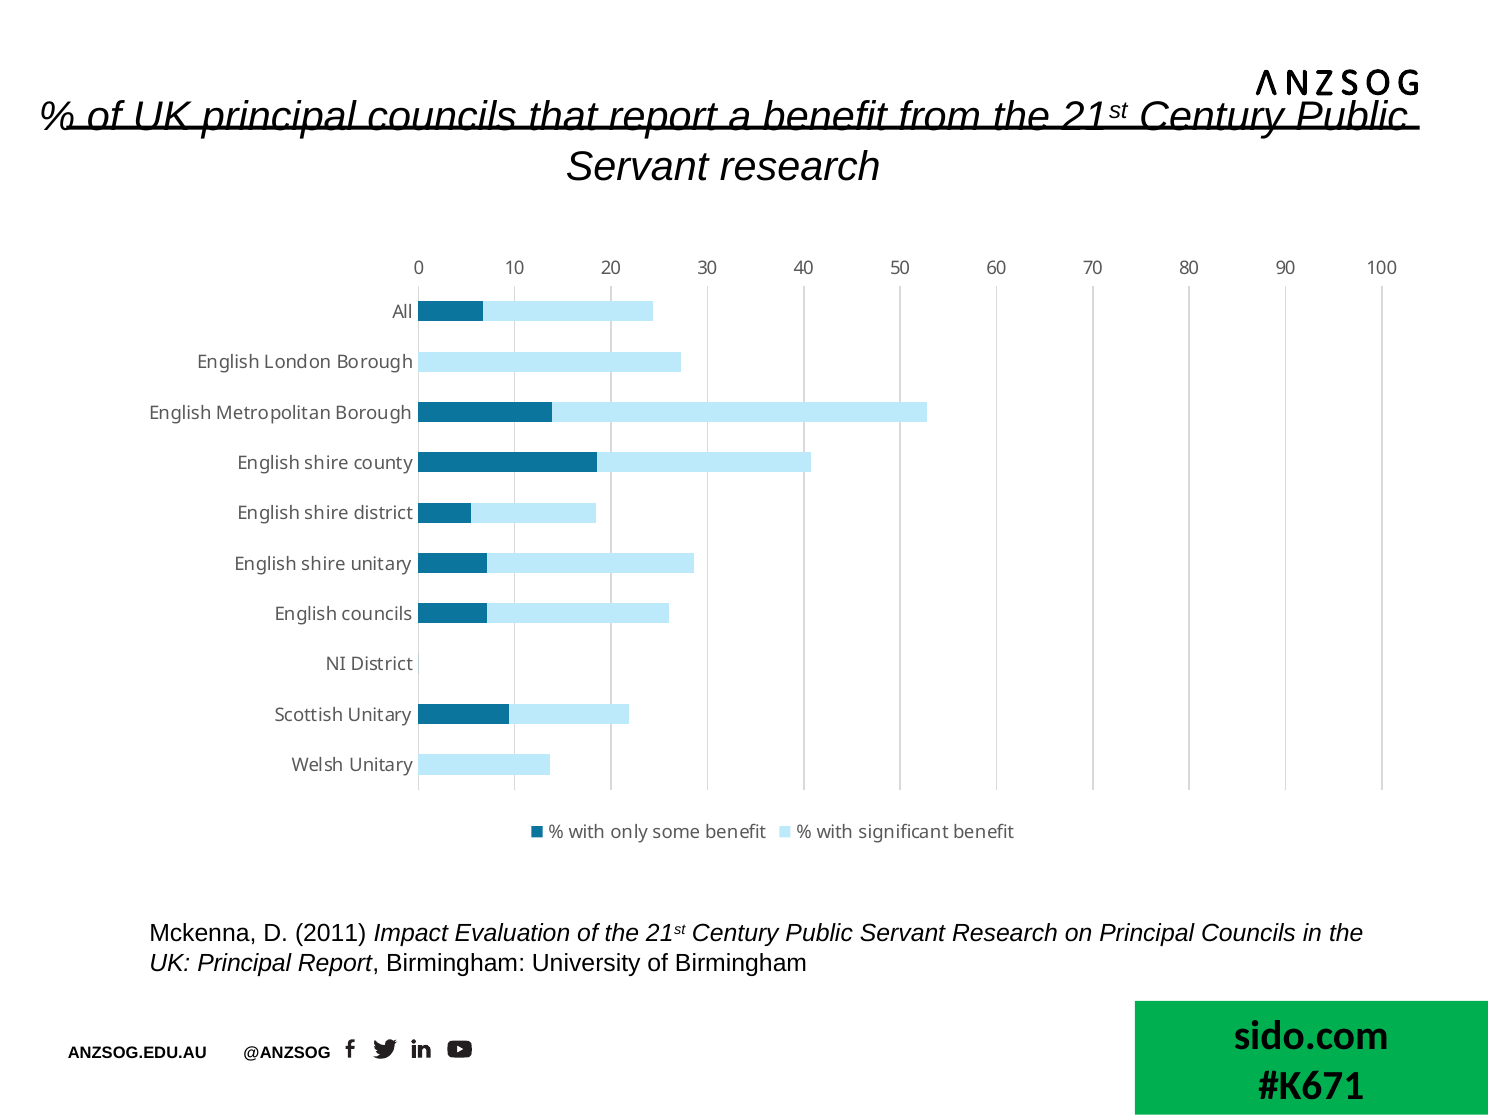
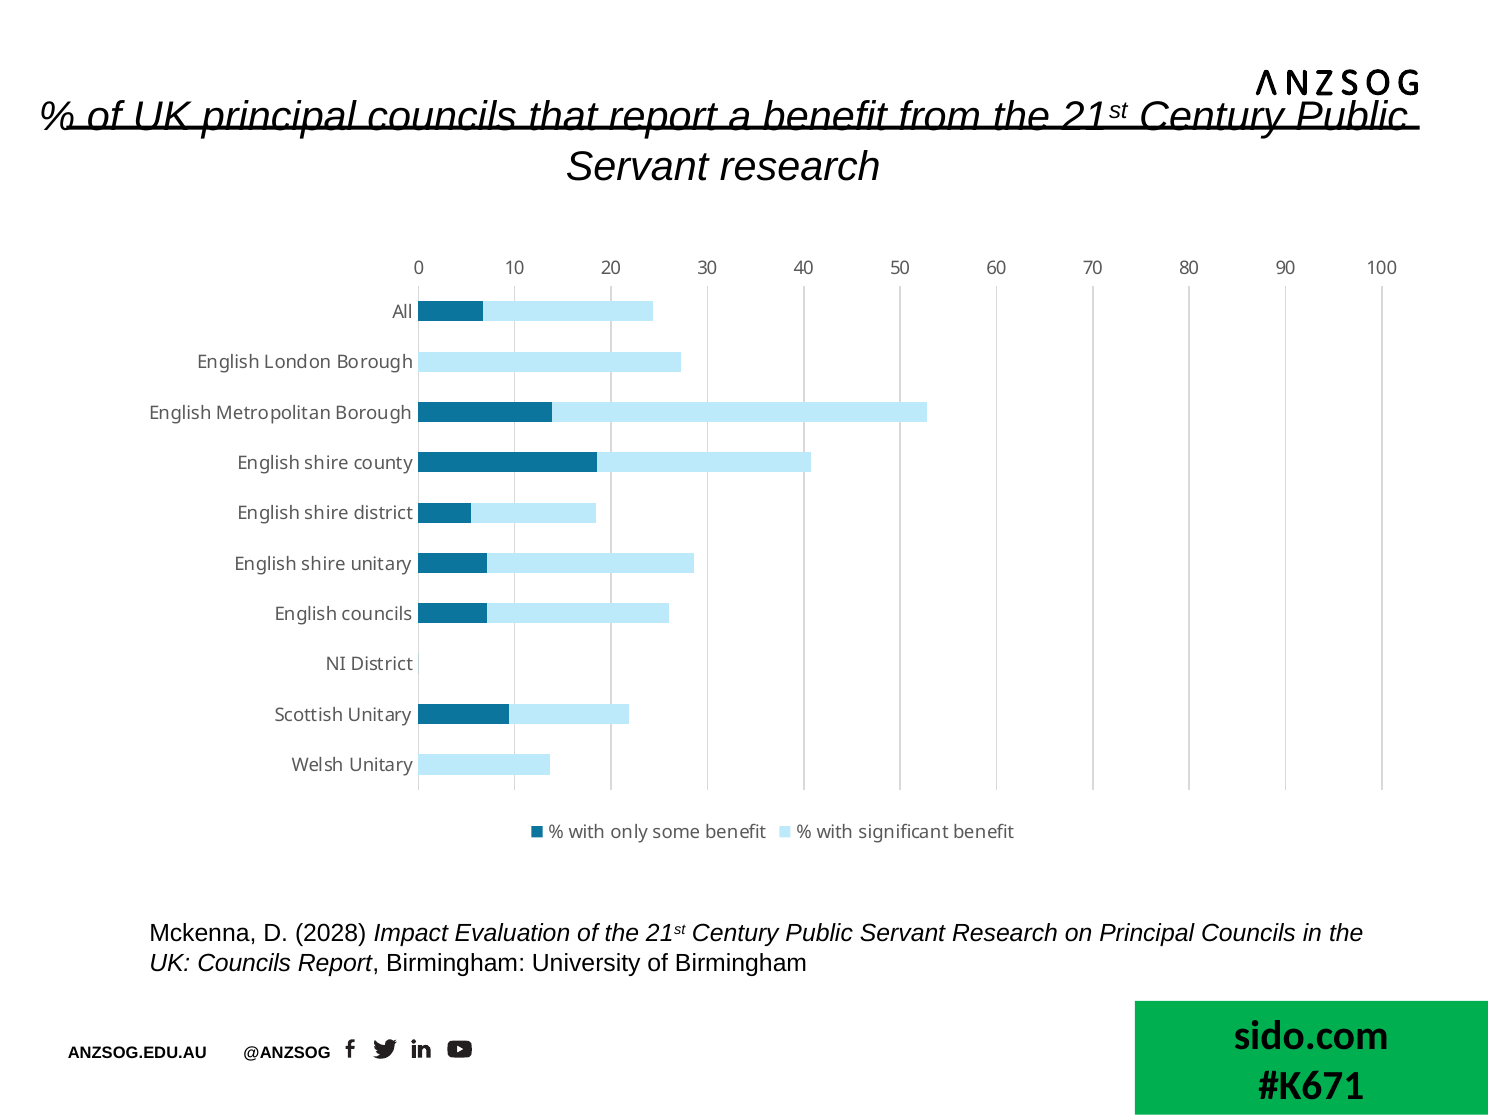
2011: 2011 -> 2028
Principal at (244, 963): Principal -> Councils
